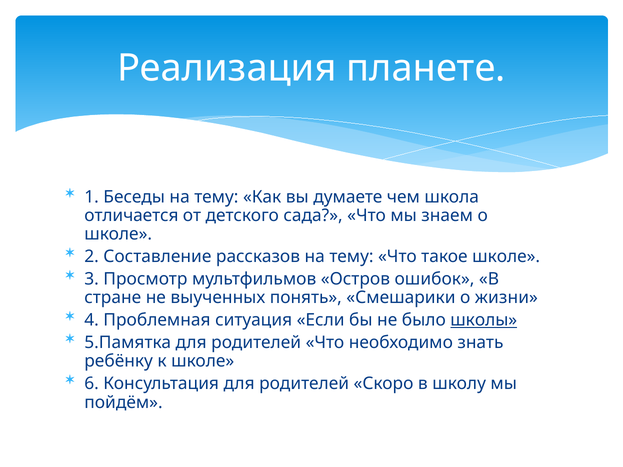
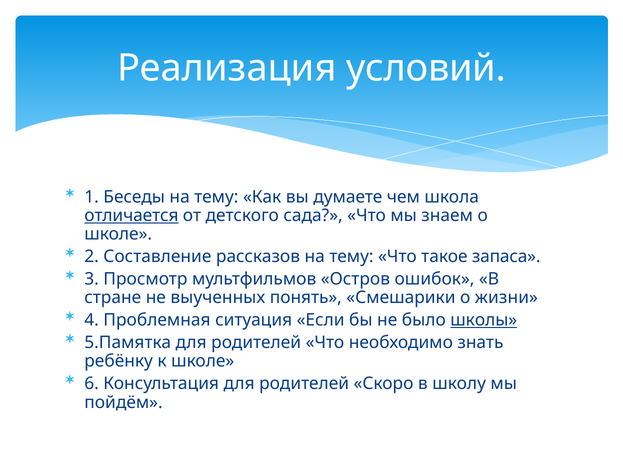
планете: планете -> условий
отличается underline: none -> present
такое школе: школе -> запаса
